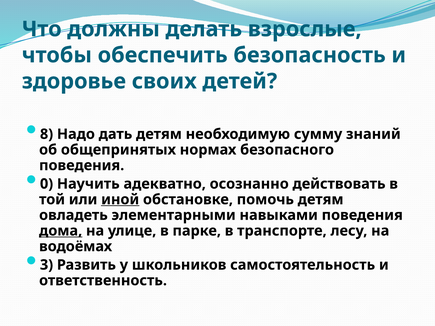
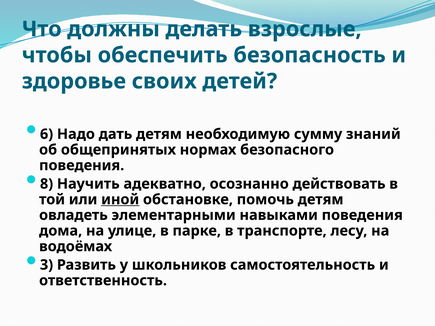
8: 8 -> 6
0: 0 -> 8
дома underline: present -> none
